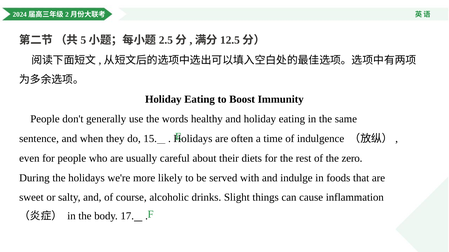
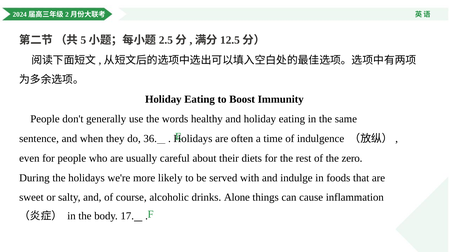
15: 15 -> 36
Slight: Slight -> Alone
